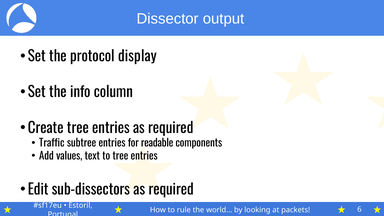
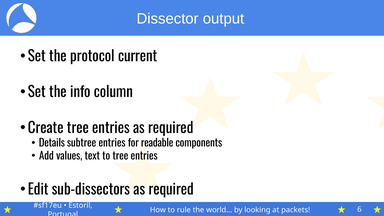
display: display -> current
Traffic: Traffic -> Details
